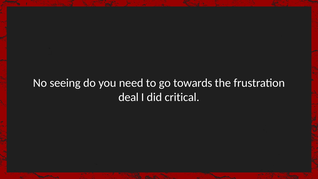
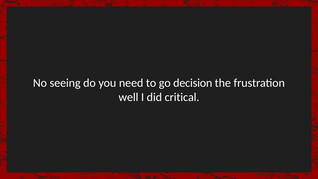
towards: towards -> decision
deal: deal -> well
